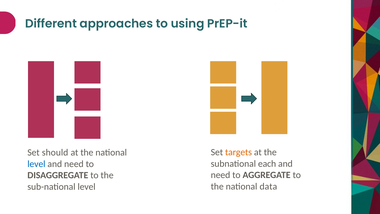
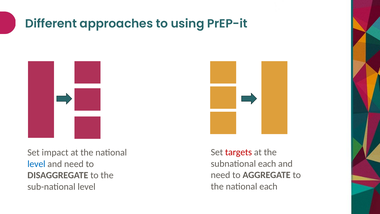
targets colour: orange -> red
should: should -> impact
national data: data -> each
